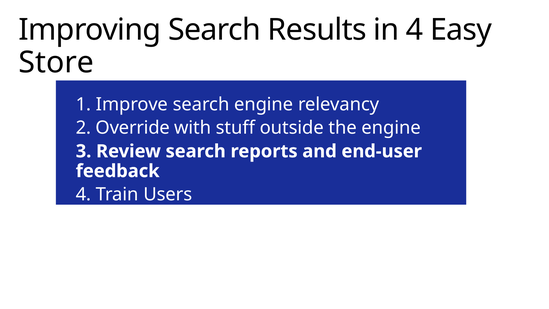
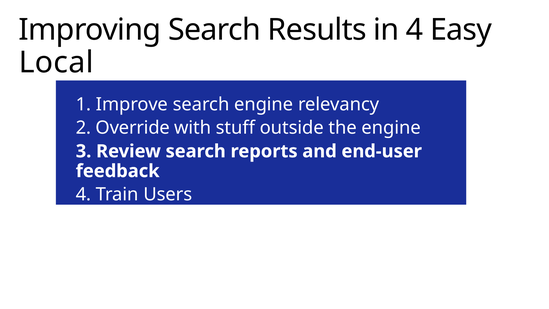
Store: Store -> Local
